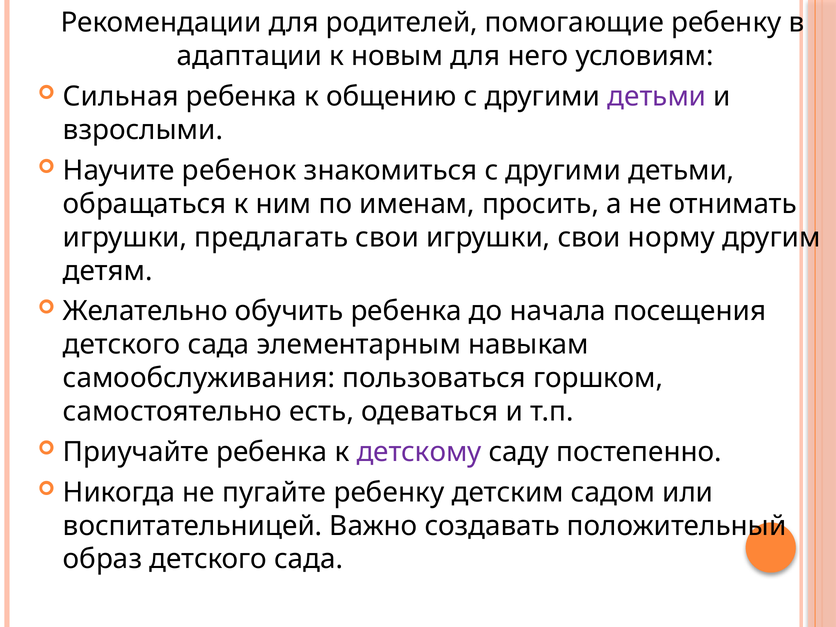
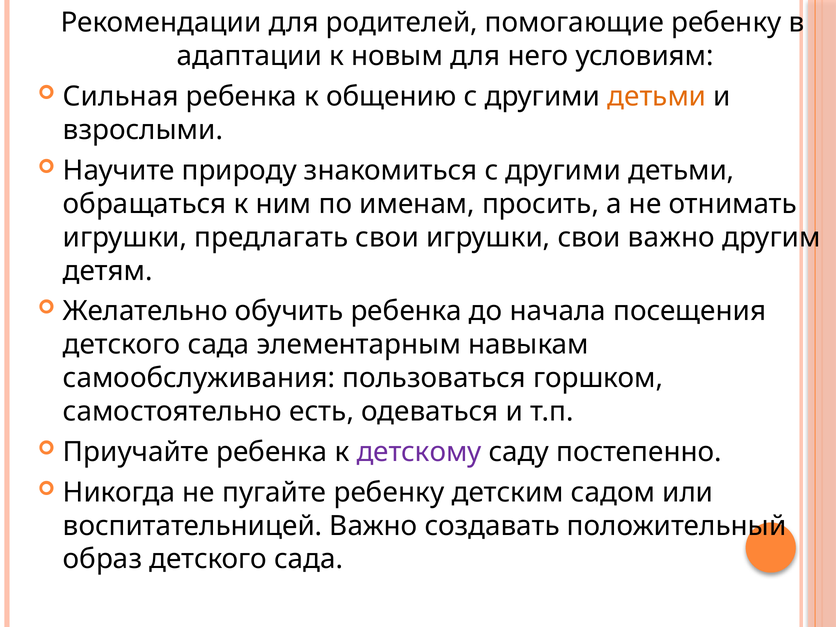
детьми at (657, 97) colour: purple -> orange
ребенок: ребенок -> природу
свои норму: норму -> важно
